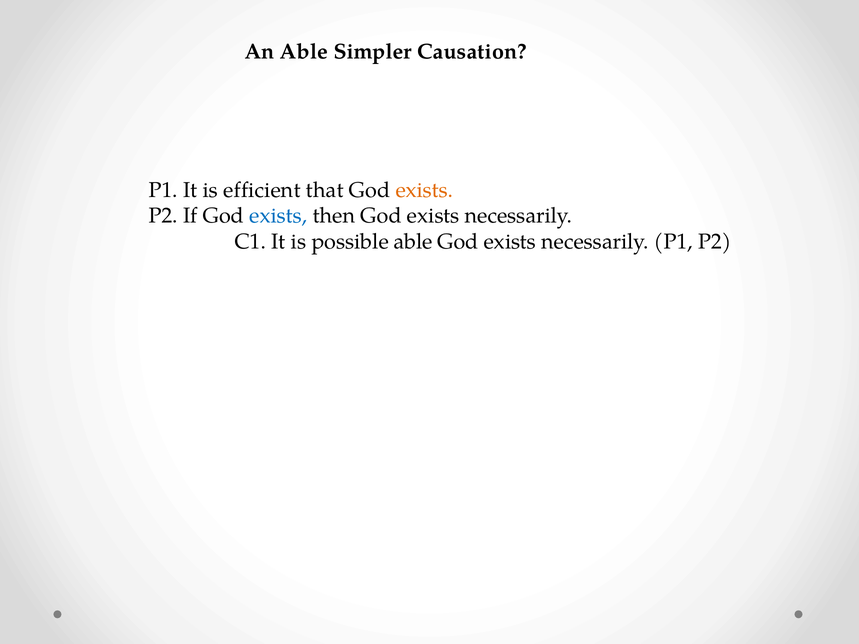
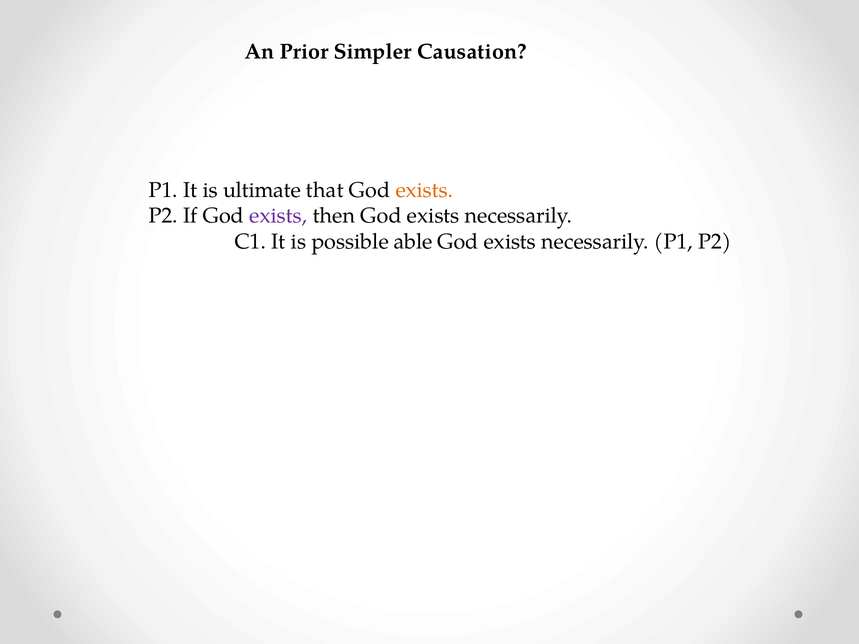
An Able: Able -> Prior
efficient: efficient -> ultimate
exists at (278, 216) colour: blue -> purple
